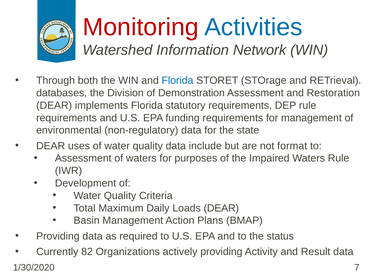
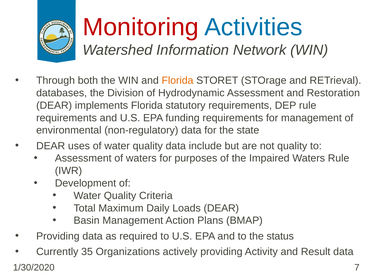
Florida at (177, 81) colour: blue -> orange
Demonstration: Demonstration -> Hydrodynamic
not format: format -> quality
82: 82 -> 35
